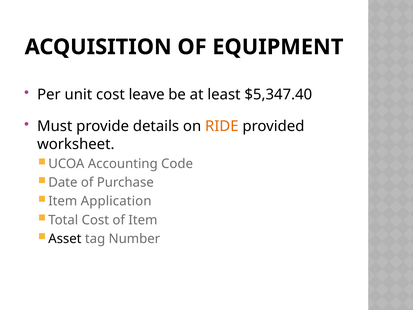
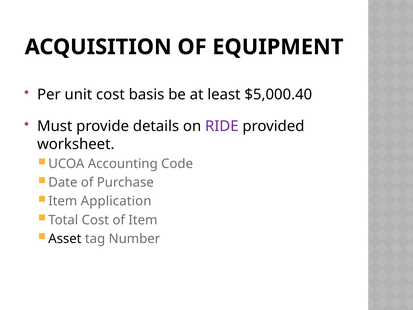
leave: leave -> basis
$5,347.40: $5,347.40 -> $5,000.40
RIDE colour: orange -> purple
